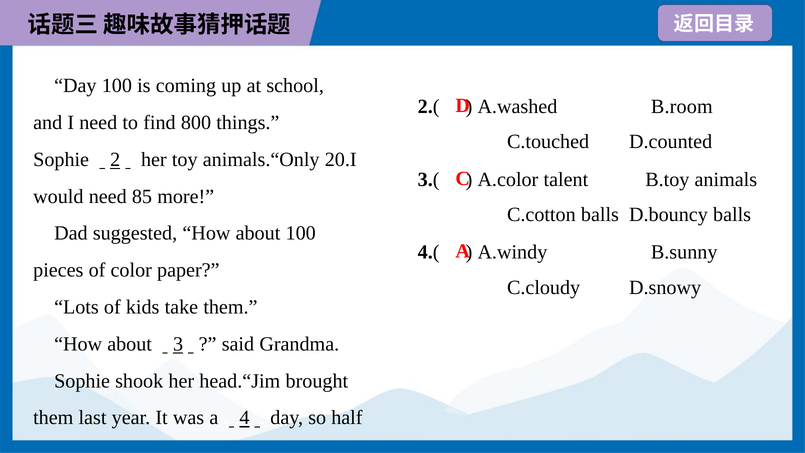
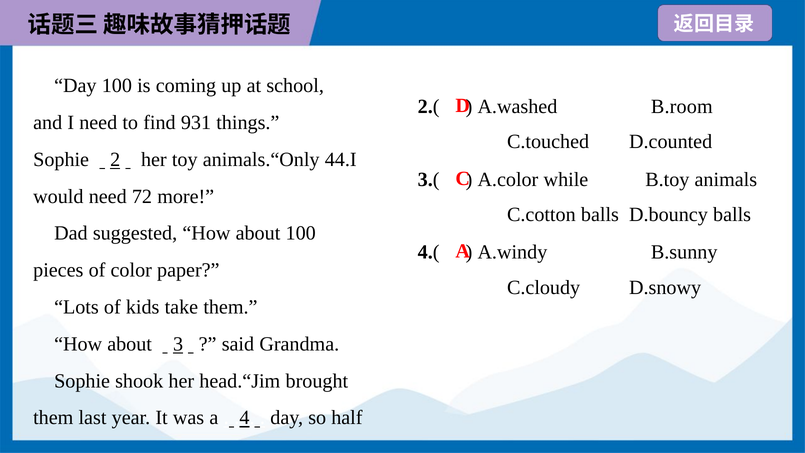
800: 800 -> 931
20.I: 20.I -> 44.I
talent: talent -> while
85: 85 -> 72
